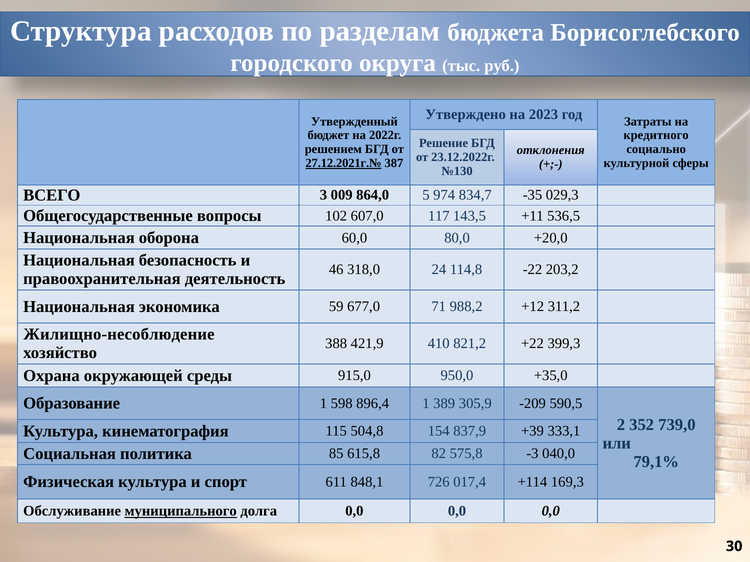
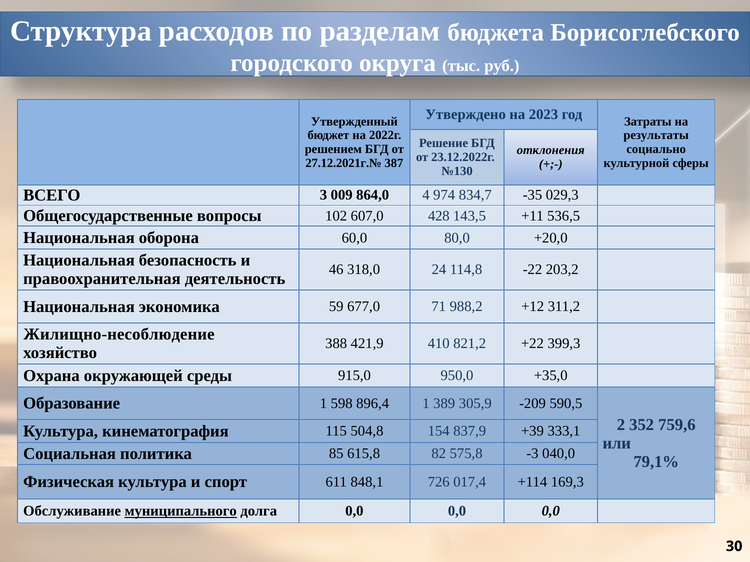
кредитного: кредитного -> результаты
27.12.2021г.№ underline: present -> none
5: 5 -> 4
117: 117 -> 428
739,0: 739,0 -> 759,6
